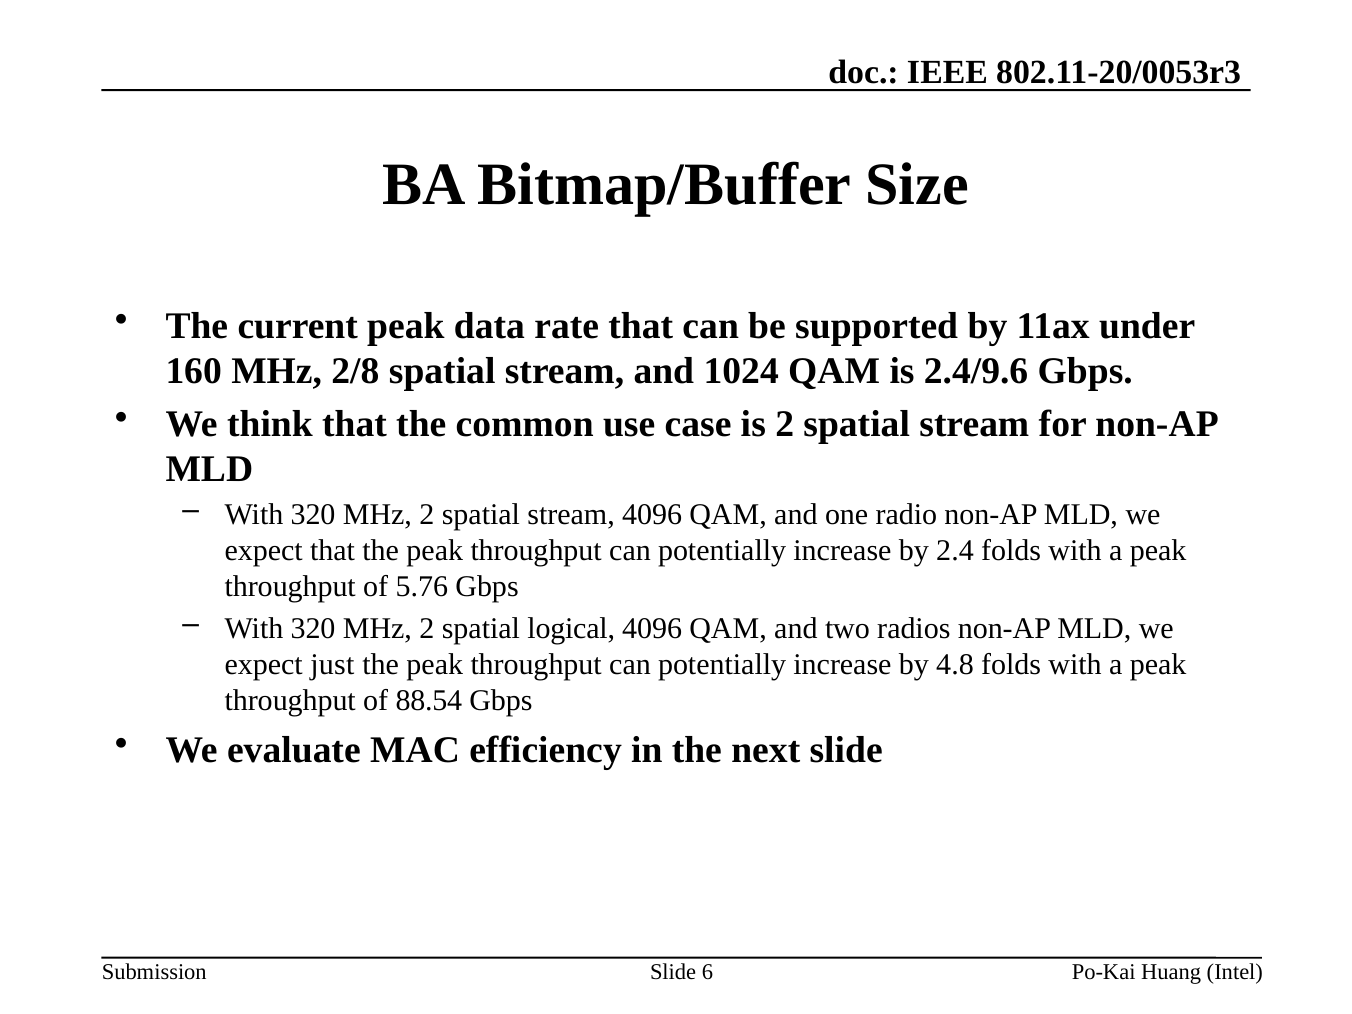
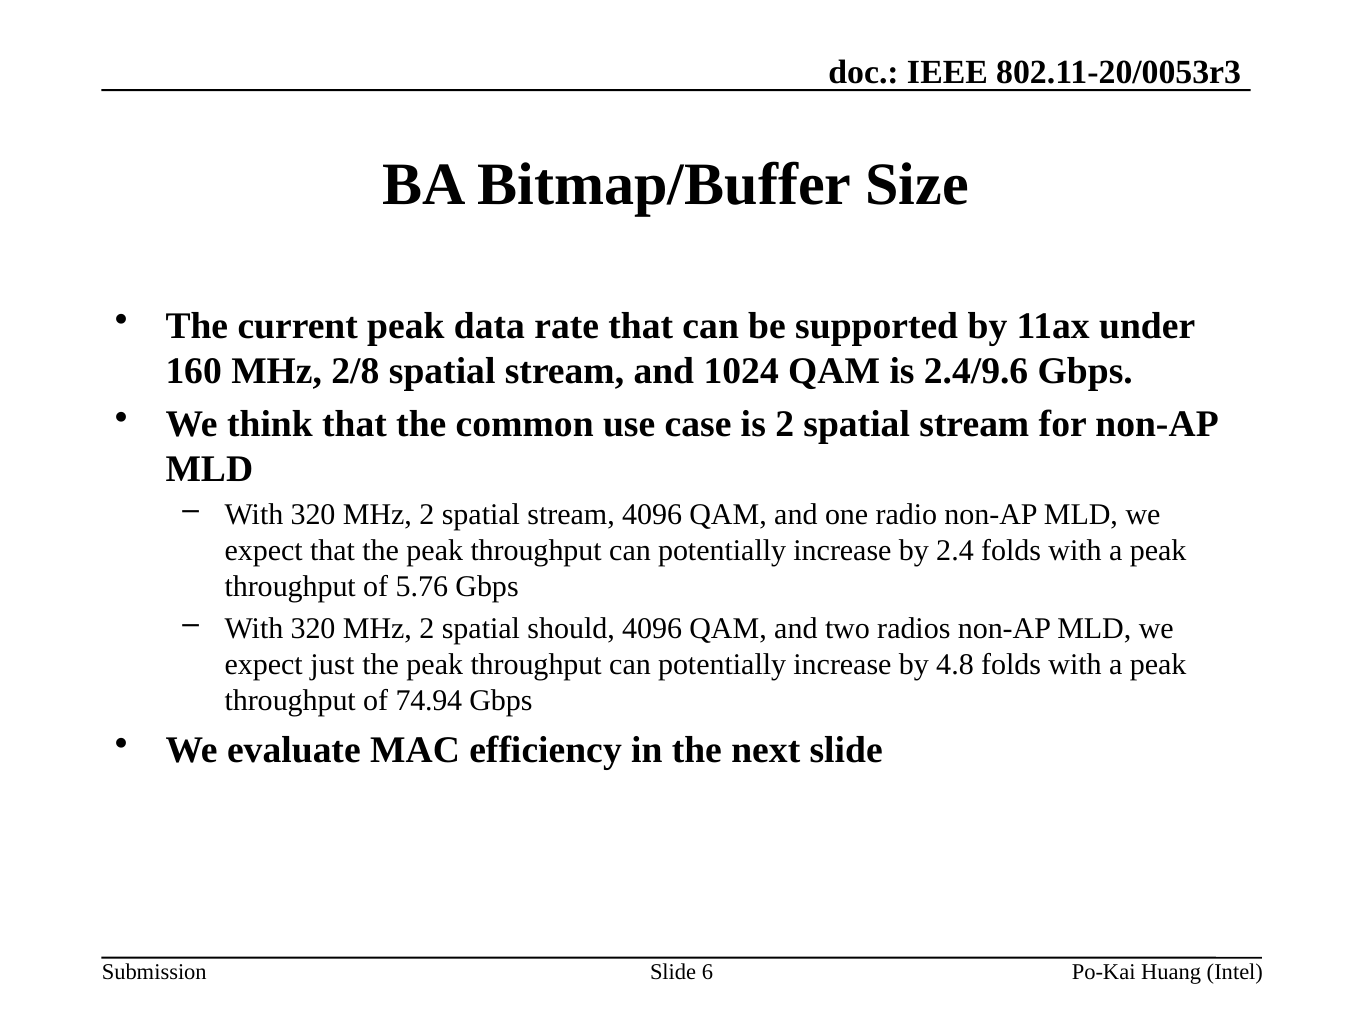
logical: logical -> should
88.54: 88.54 -> 74.94
